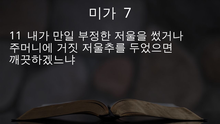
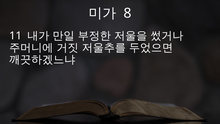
7: 7 -> 8
